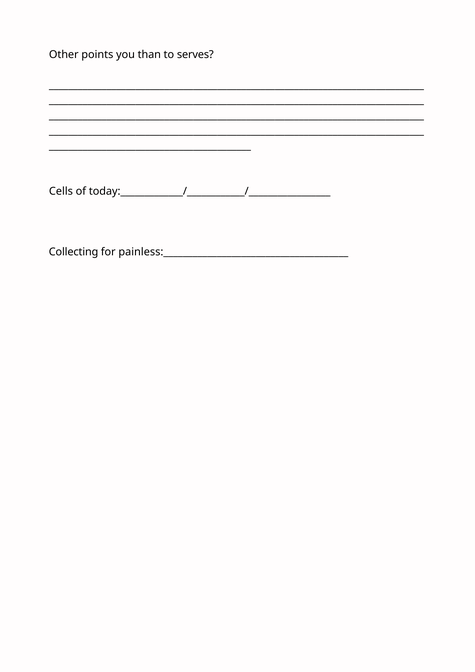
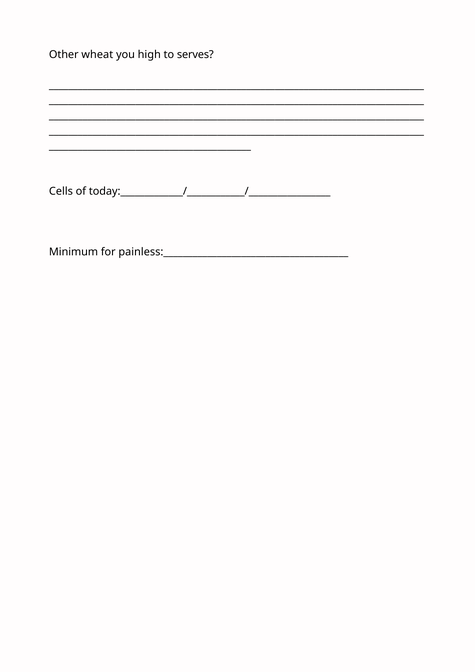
points: points -> wheat
than: than -> high
Collecting: Collecting -> Minimum
